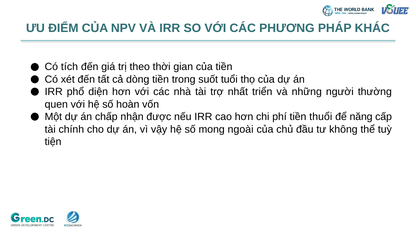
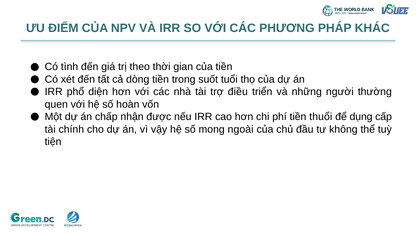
tích: tích -> tình
nhất: nhất -> điều
năng: năng -> dụng
